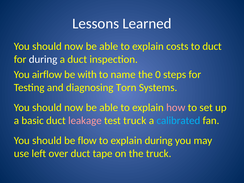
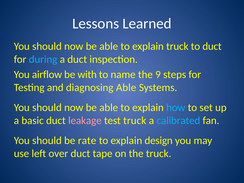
explain costs: costs -> truck
during at (43, 59) colour: white -> light blue
0: 0 -> 9
diagnosing Torn: Torn -> Able
how colour: pink -> light blue
flow: flow -> rate
explain during: during -> design
